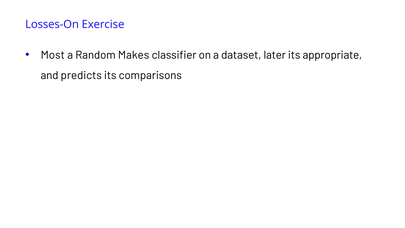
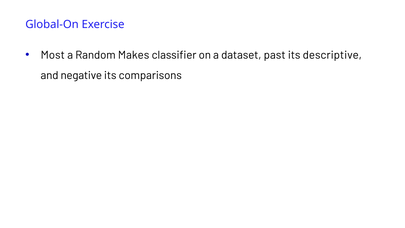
Losses-On: Losses-On -> Global-On
later: later -> past
appropriate: appropriate -> descriptive
predicts: predicts -> negative
